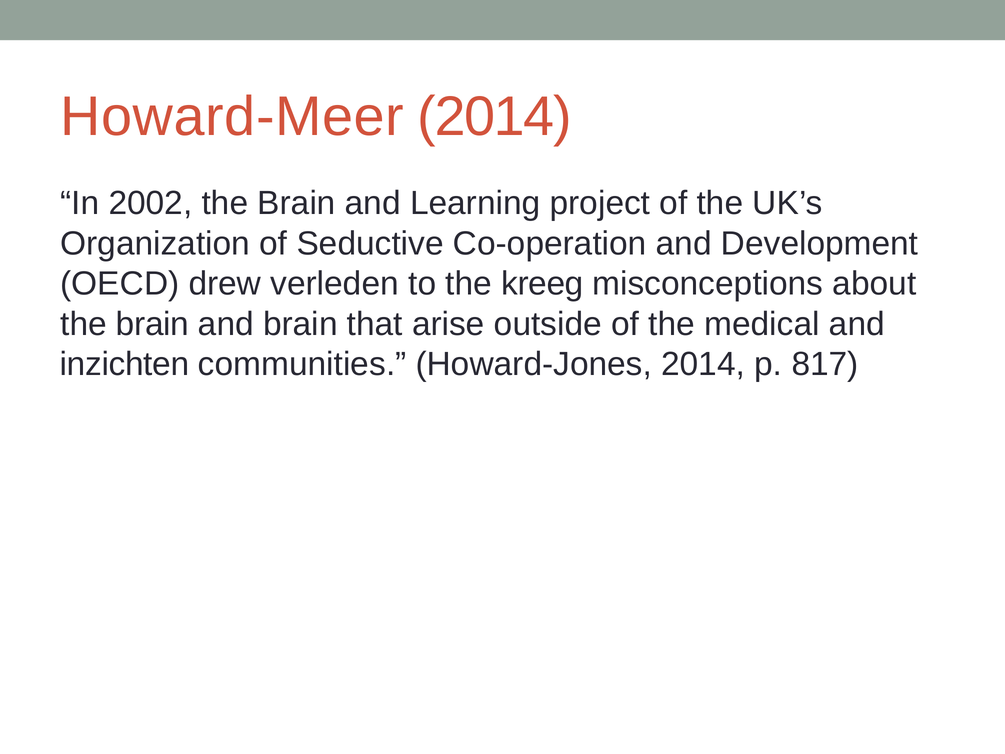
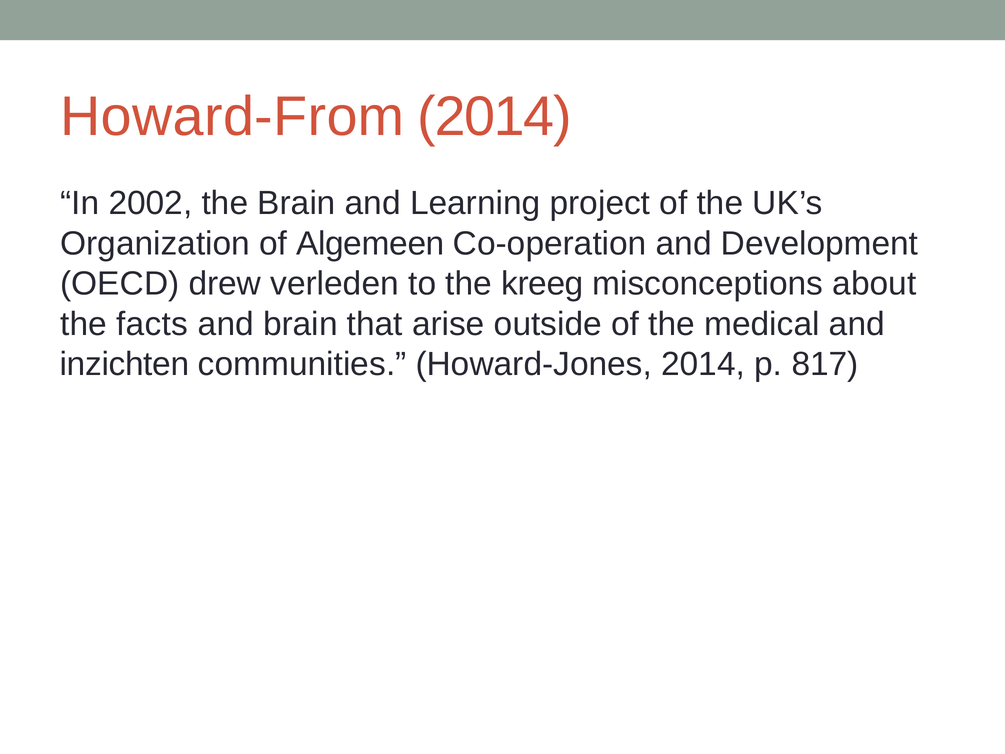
Howard-Meer: Howard-Meer -> Howard-From
Seductive: Seductive -> Algemeen
brain at (153, 324): brain -> facts
